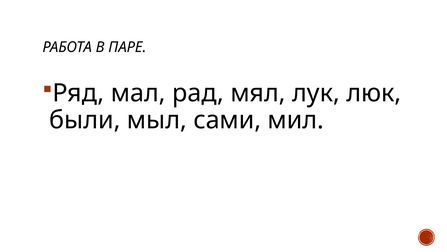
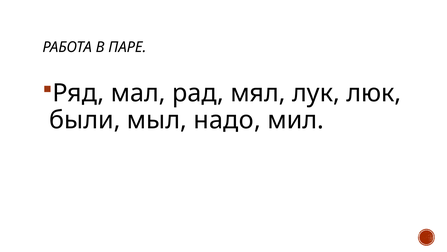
сами: сами -> надо
